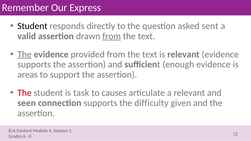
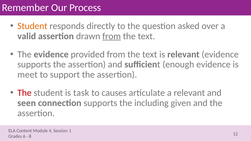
Express: Express -> Process
Student at (32, 26) colour: black -> orange
sent: sent -> over
The at (24, 54) underline: present -> none
areas: areas -> meet
difficulty: difficulty -> including
